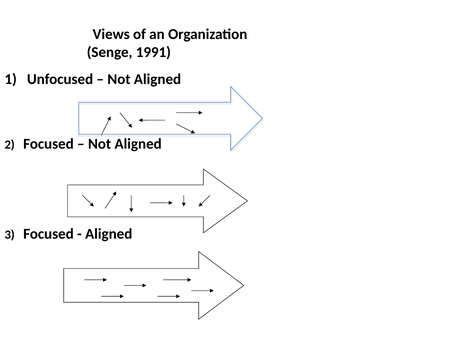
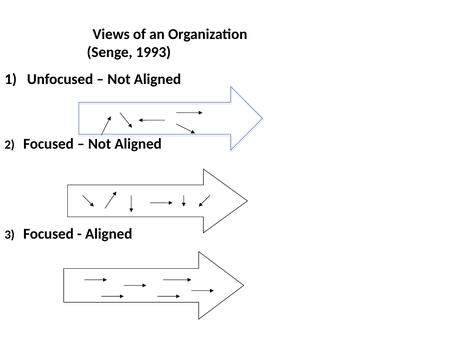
1991: 1991 -> 1993
